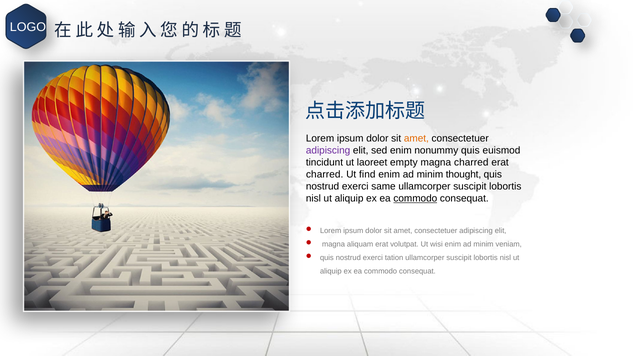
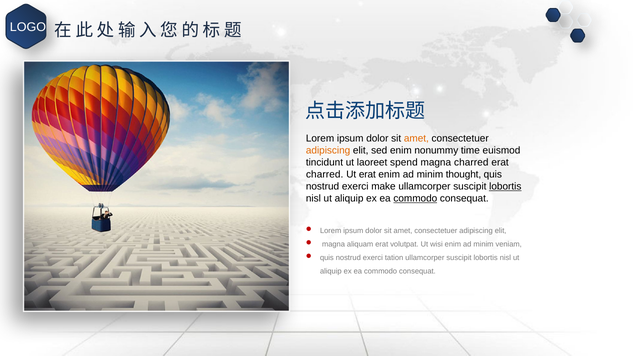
adipiscing at (328, 150) colour: purple -> orange
nonummy quis: quis -> time
empty: empty -> spend
Ut find: find -> erat
same: same -> make
lobortis at (505, 186) underline: none -> present
